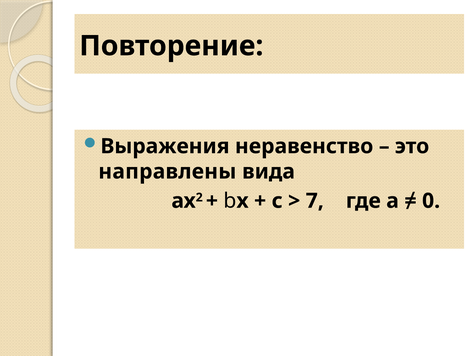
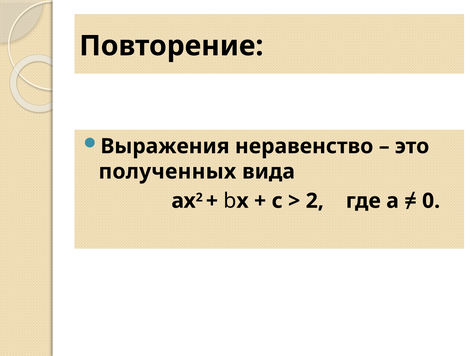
направлены: направлены -> полученных
7 at (315, 201): 7 -> 2
